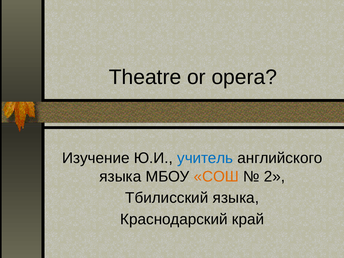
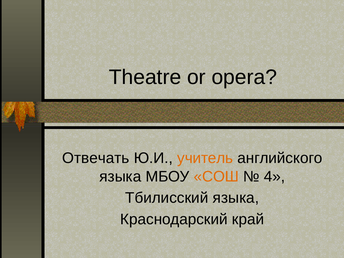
Изучение: Изучение -> Отвечать
учитель colour: blue -> orange
2: 2 -> 4
